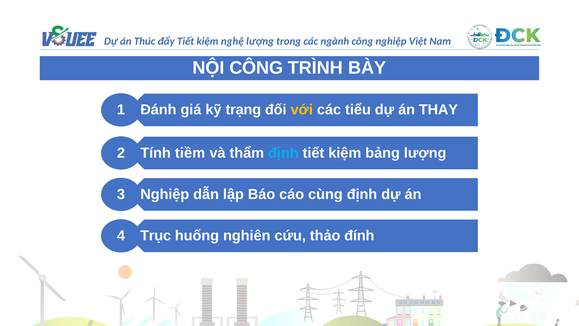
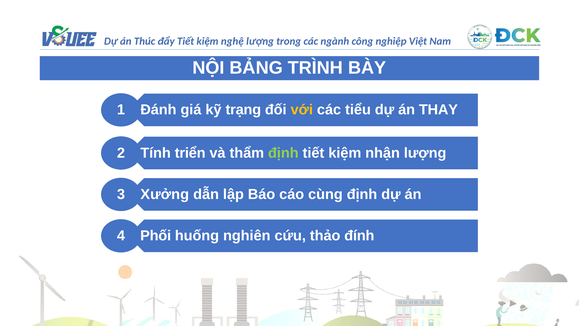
NỘI CÔNG: CÔNG -> BẢNG
tiềm: tiềm -> triển
định at (283, 153) colour: light blue -> light green
bảng: bảng -> nhận
Nghiệp at (165, 194): Nghiệp -> Xưởng
Trục: Trục -> Phối
